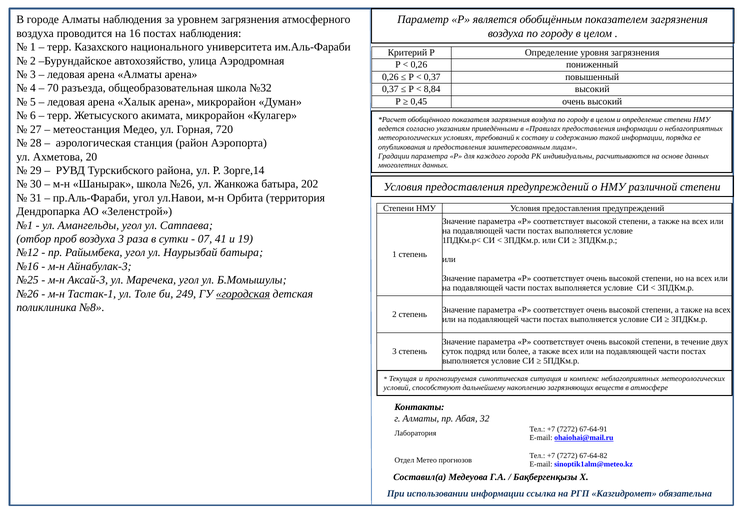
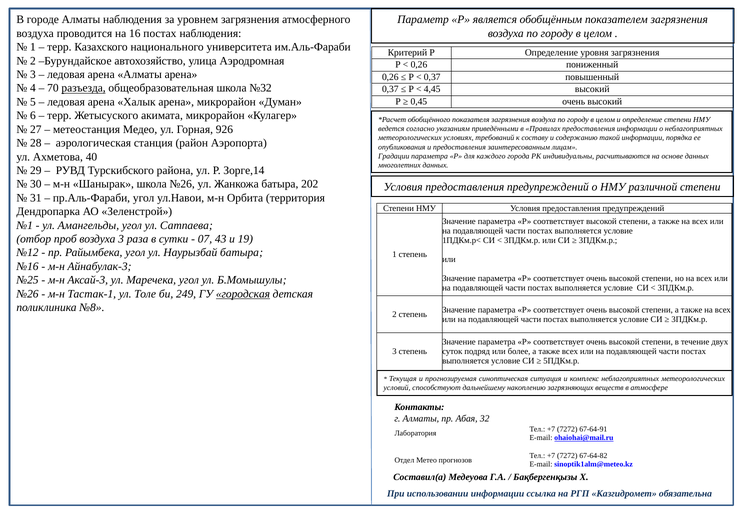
разъезда underline: none -> present
8,84: 8,84 -> 4,45
720: 720 -> 926
20: 20 -> 40
41: 41 -> 43
